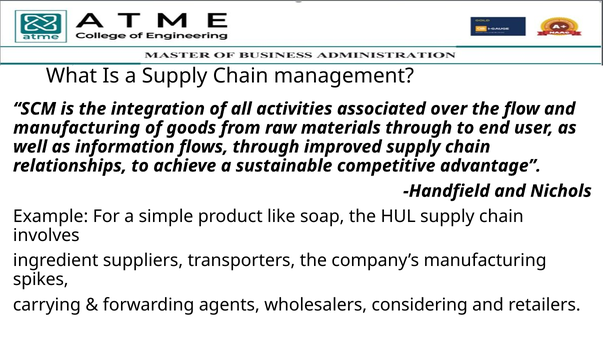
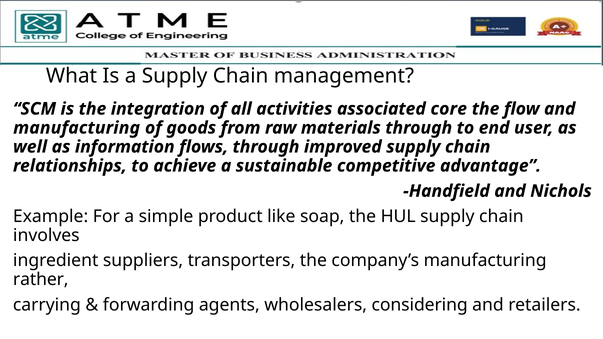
over: over -> core
spikes: spikes -> rather
